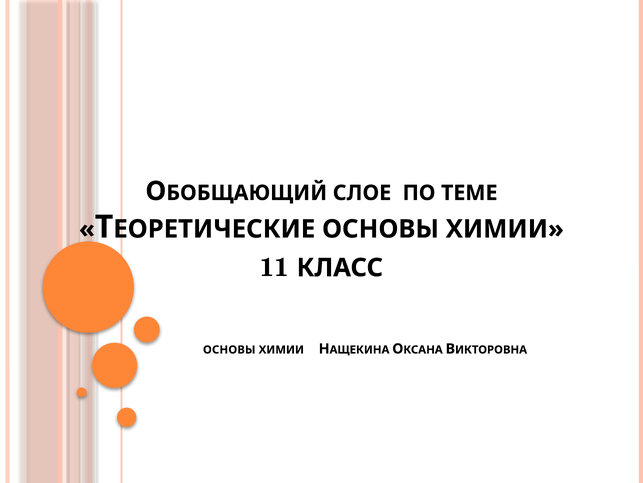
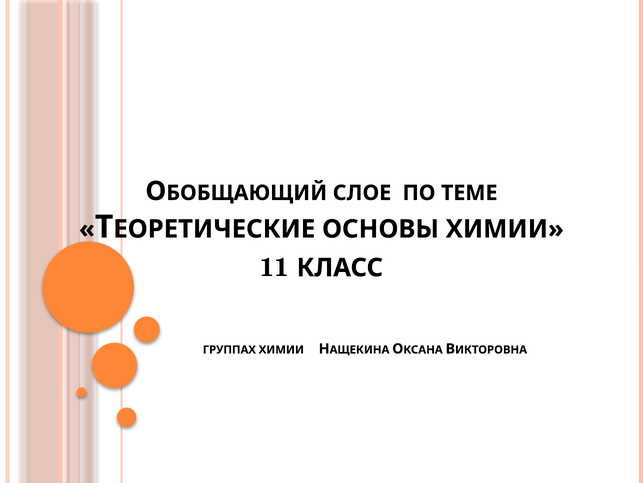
ОСНОВЫ at (229, 349): ОСНОВЫ -> ГРУППАХ
